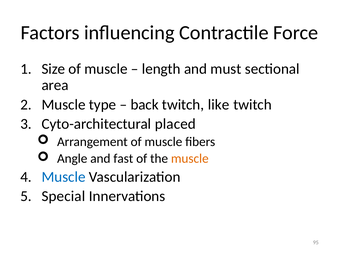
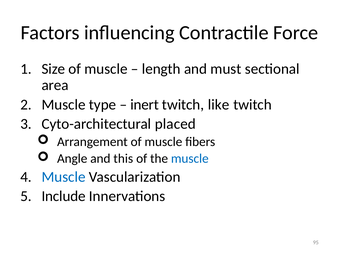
back: back -> inert
fast: fast -> this
muscle at (190, 159) colour: orange -> blue
Special: Special -> Include
